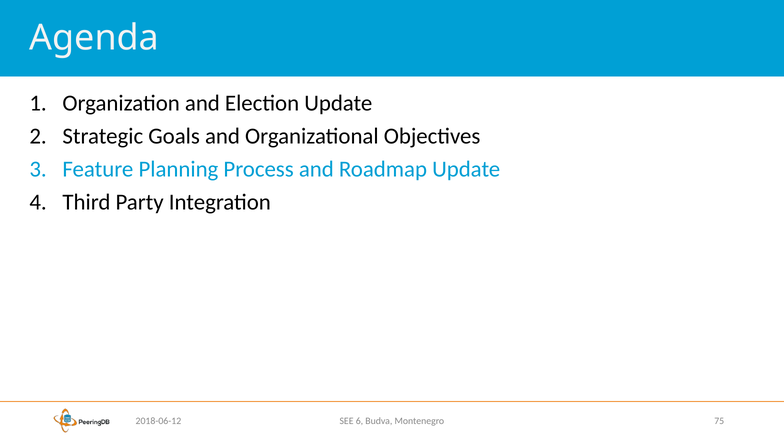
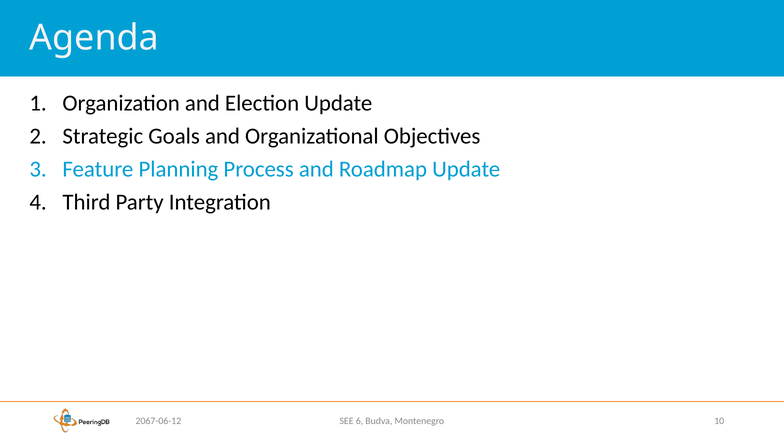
75: 75 -> 10
2018-06-12: 2018-06-12 -> 2067-06-12
